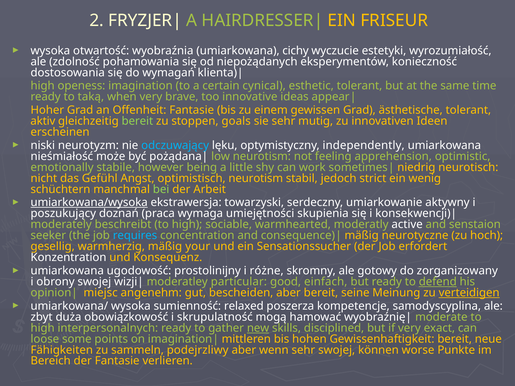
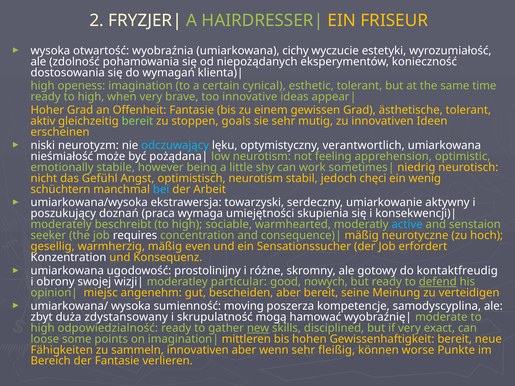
ready to taką: taką -> high
independently: independently -> verantwortlich
strict: strict -> chęci
bei colour: light green -> light blue
umiarkowana/wysoka underline: present -> none
active colour: white -> light blue
requires colour: light blue -> white
your: your -> even
zorganizowany: zorganizowany -> kontaktfreudig
einfach: einfach -> nowych
verteidigen underline: present -> none
relaxed: relaxed -> moving
obowiązkowość: obowiązkowość -> zdystansowany
interpersonalnych: interpersonalnych -> odpowiedzialność
sammeln podejrzliwy: podejrzliwy -> innovativen
sehr swojej: swojej -> fleißig
